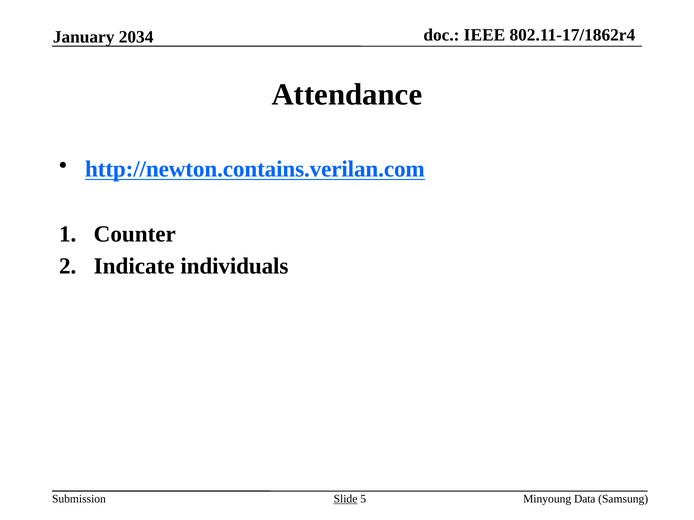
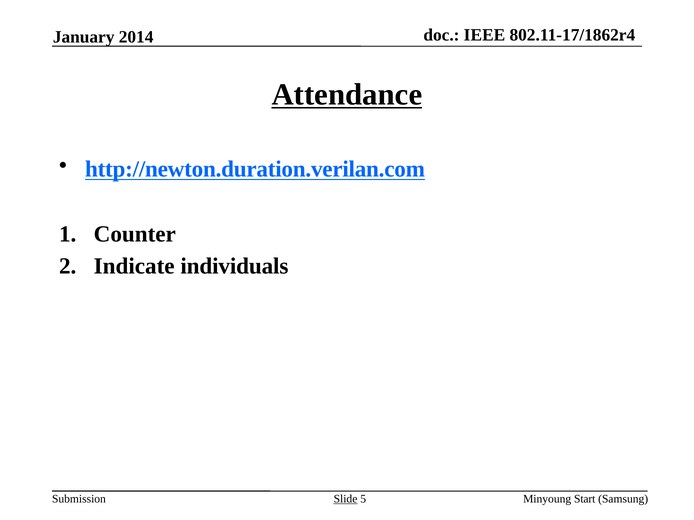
2034: 2034 -> 2014
Attendance underline: none -> present
http://newton.contains.verilan.com: http://newton.contains.verilan.com -> http://newton.duration.verilan.com
Data: Data -> Start
